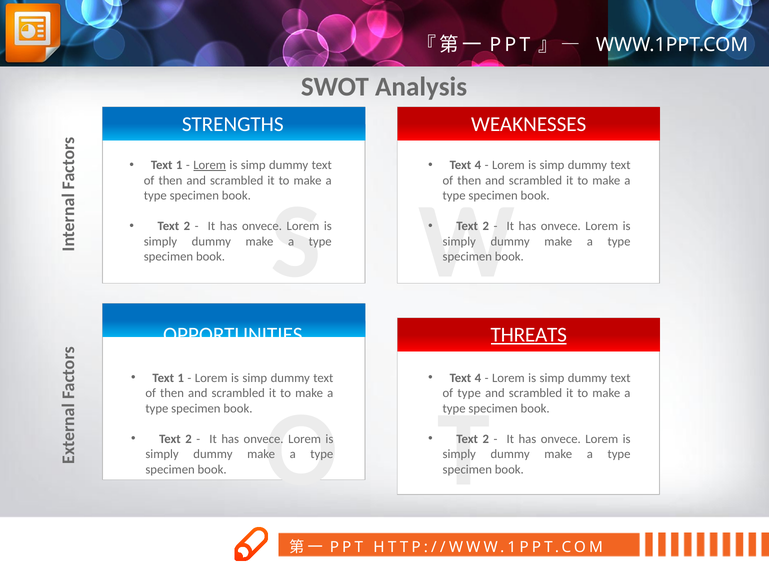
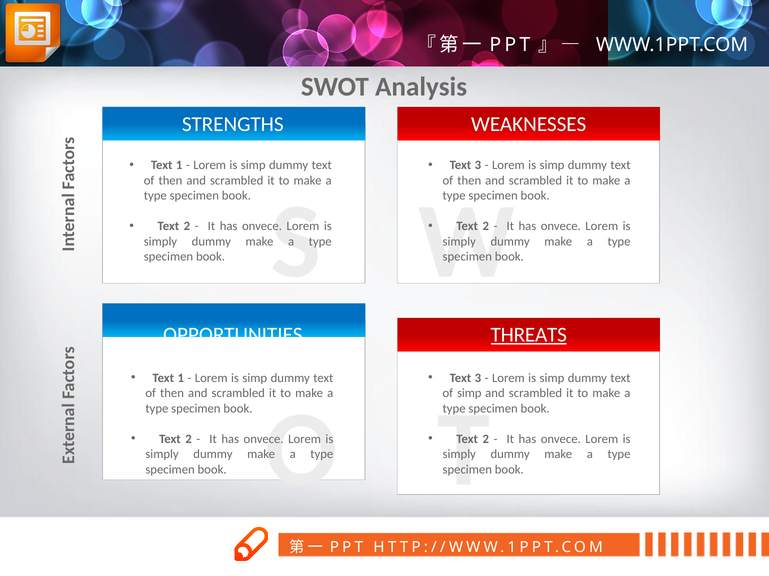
Lorem at (210, 165) underline: present -> none
4 at (478, 165): 4 -> 3
4 at (478, 378): 4 -> 3
of type: type -> simp
